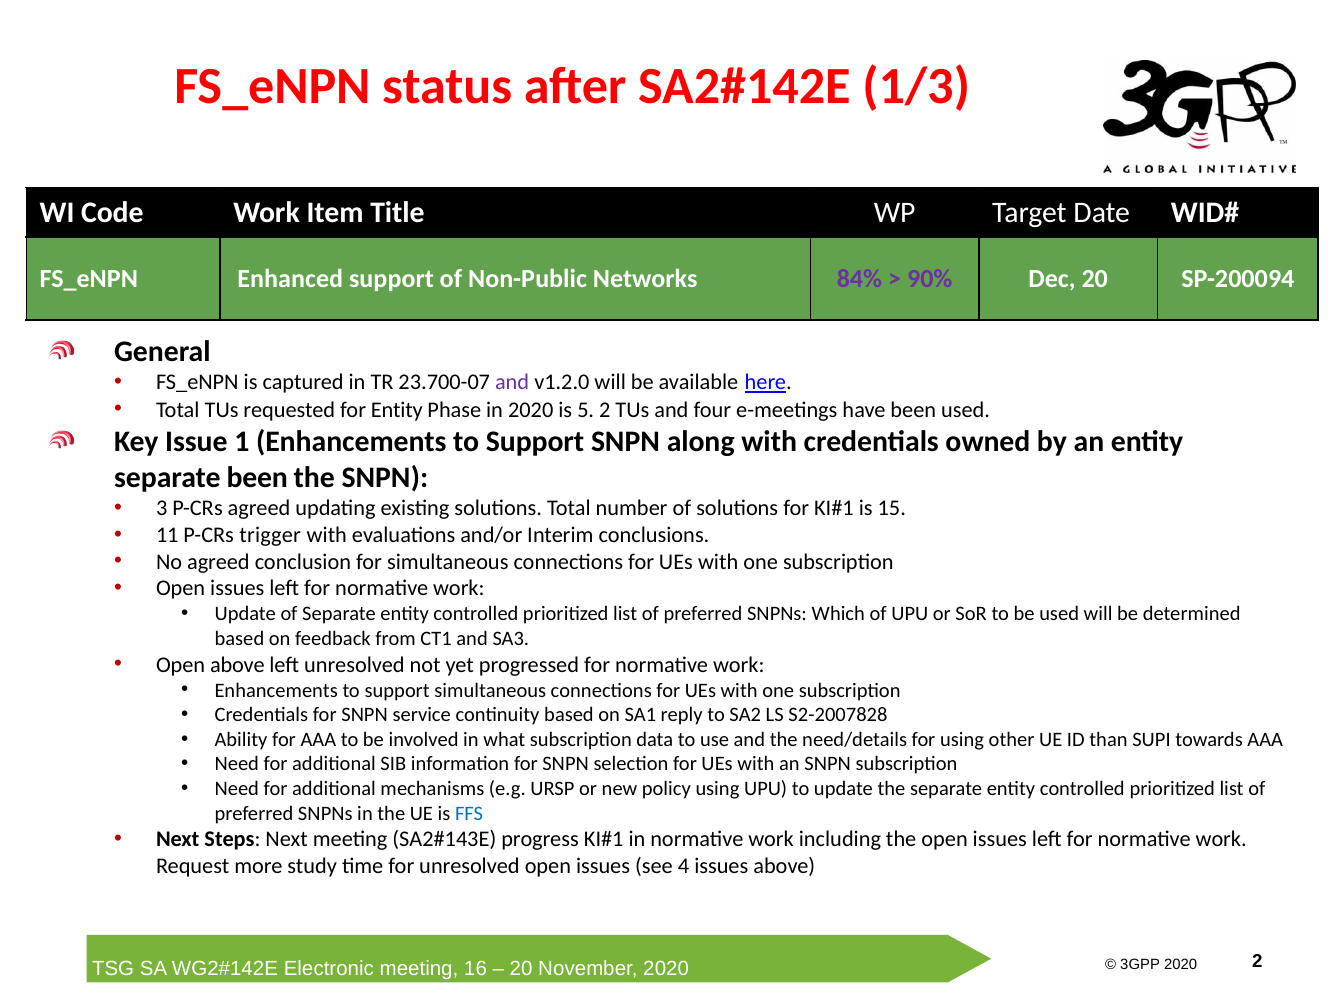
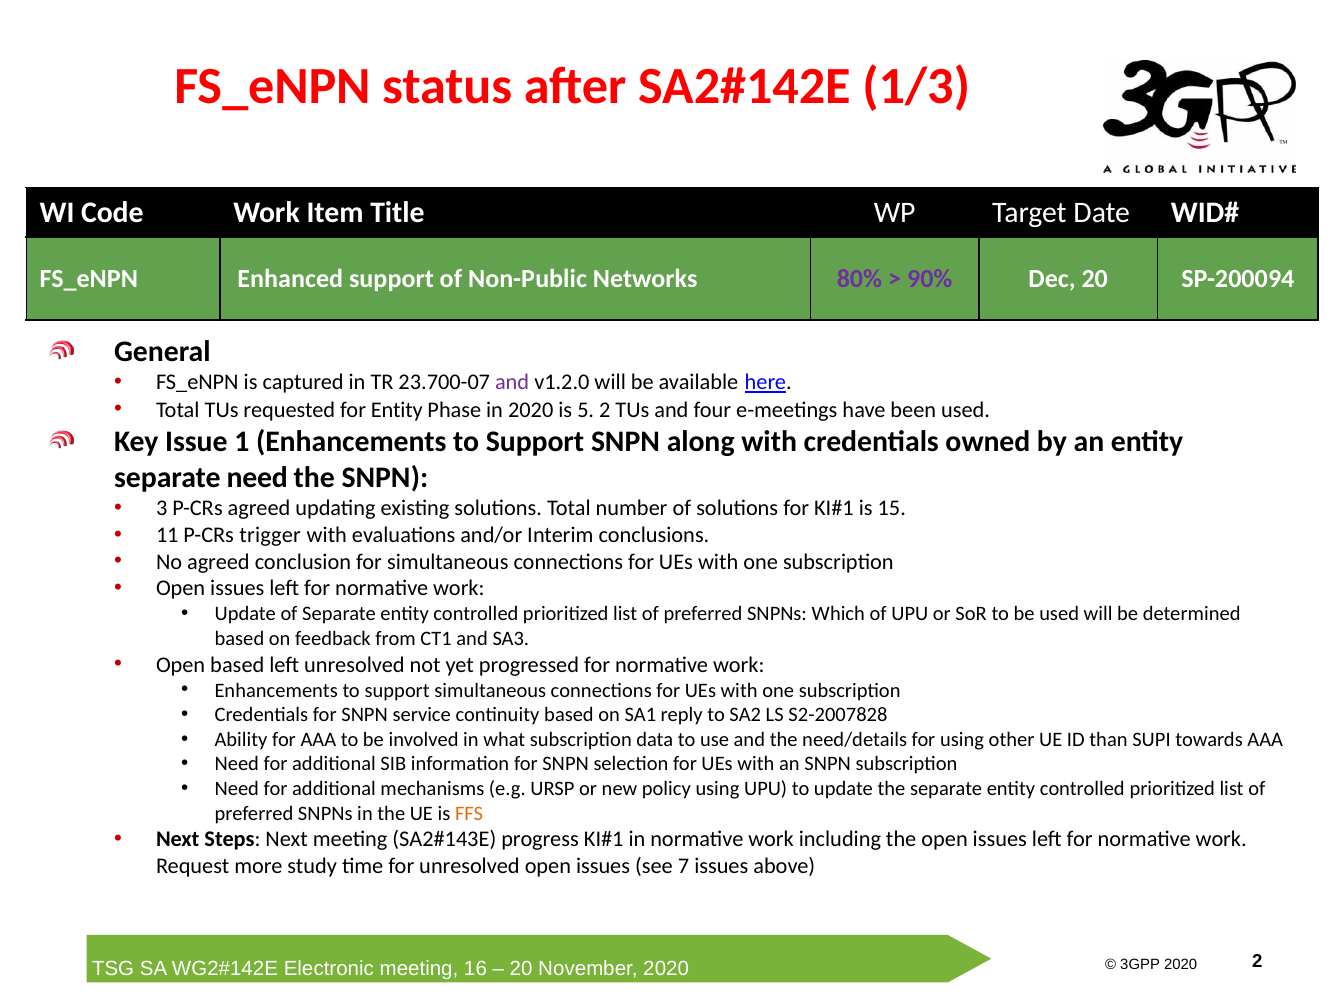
84%: 84% -> 80%
separate been: been -> need
Open above: above -> based
FFS colour: blue -> orange
4: 4 -> 7
